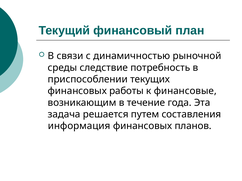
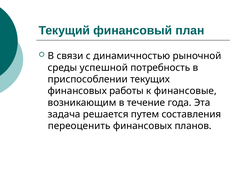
следствие: следствие -> успешной
информация: информация -> переоценить
